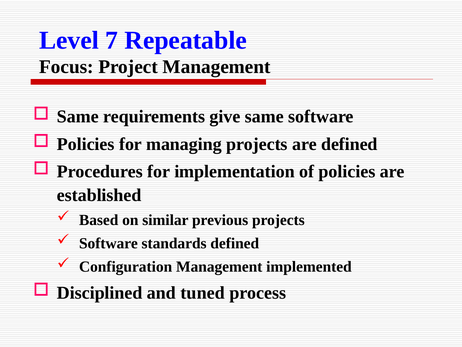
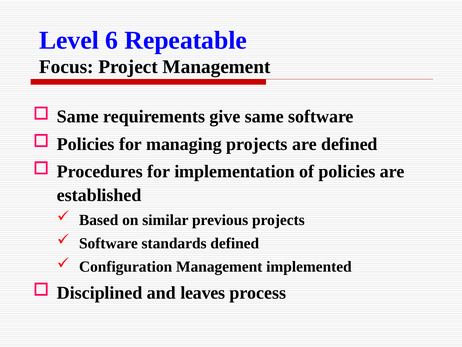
7: 7 -> 6
tuned: tuned -> leaves
